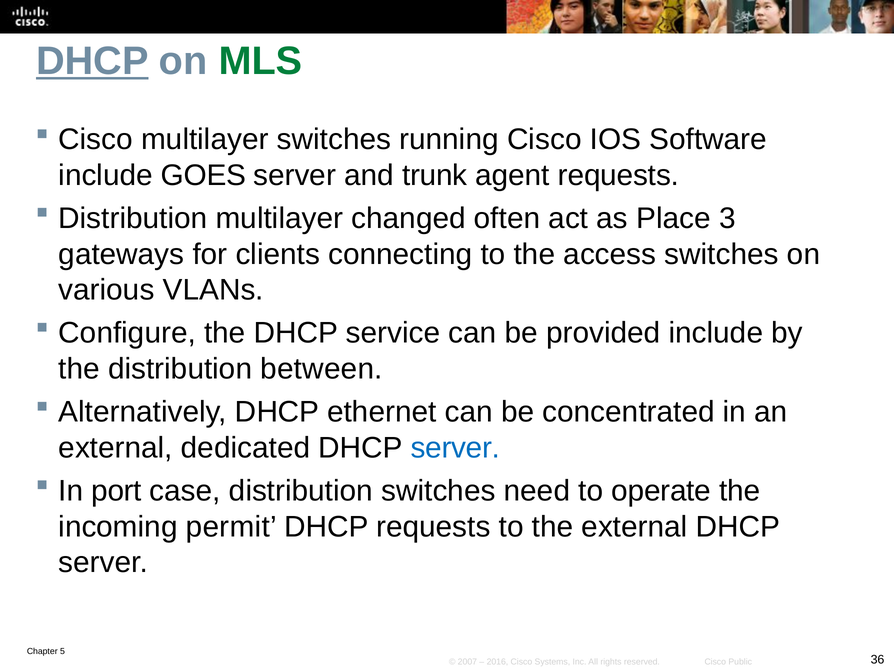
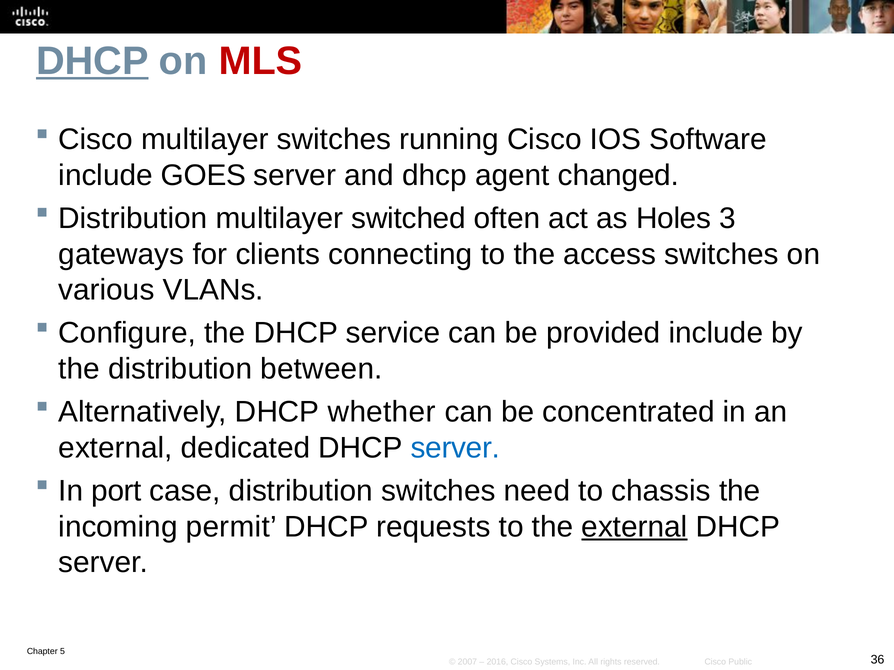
MLS colour: green -> red
and trunk: trunk -> dhcp
agent requests: requests -> changed
changed: changed -> switched
Place: Place -> Holes
ethernet: ethernet -> whether
operate: operate -> chassis
external at (634, 527) underline: none -> present
